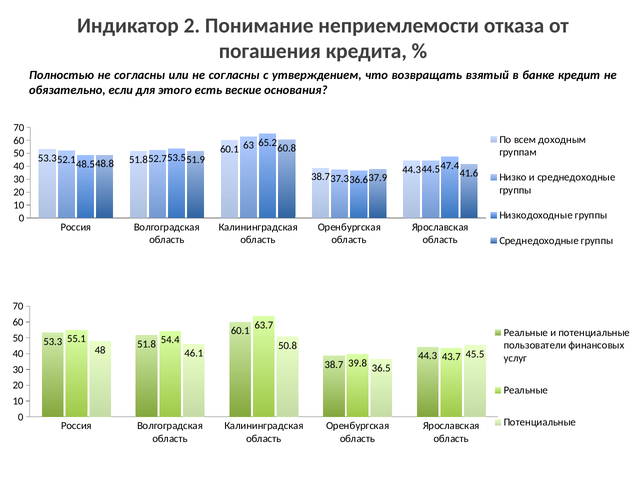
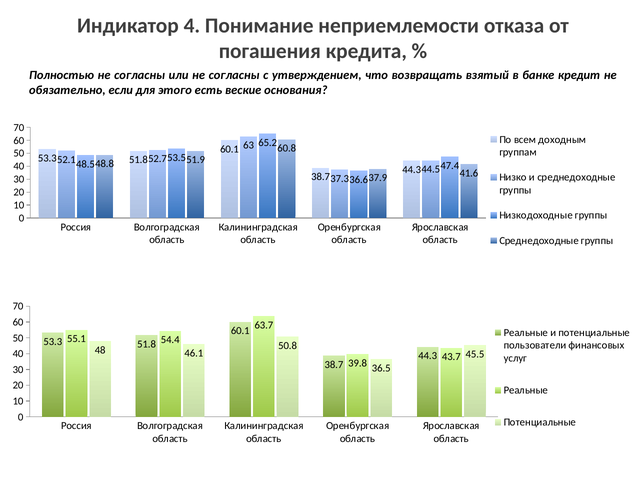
2: 2 -> 4
